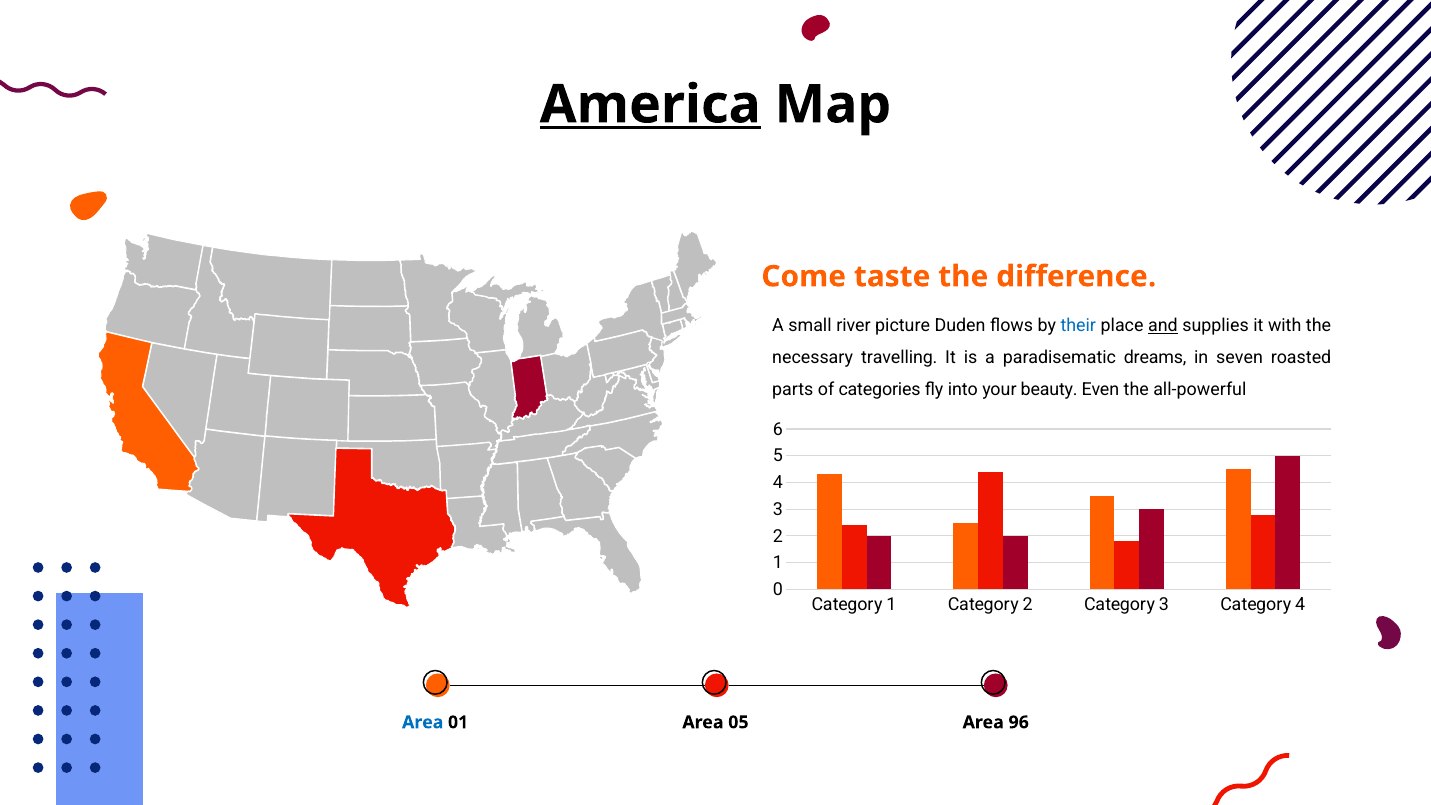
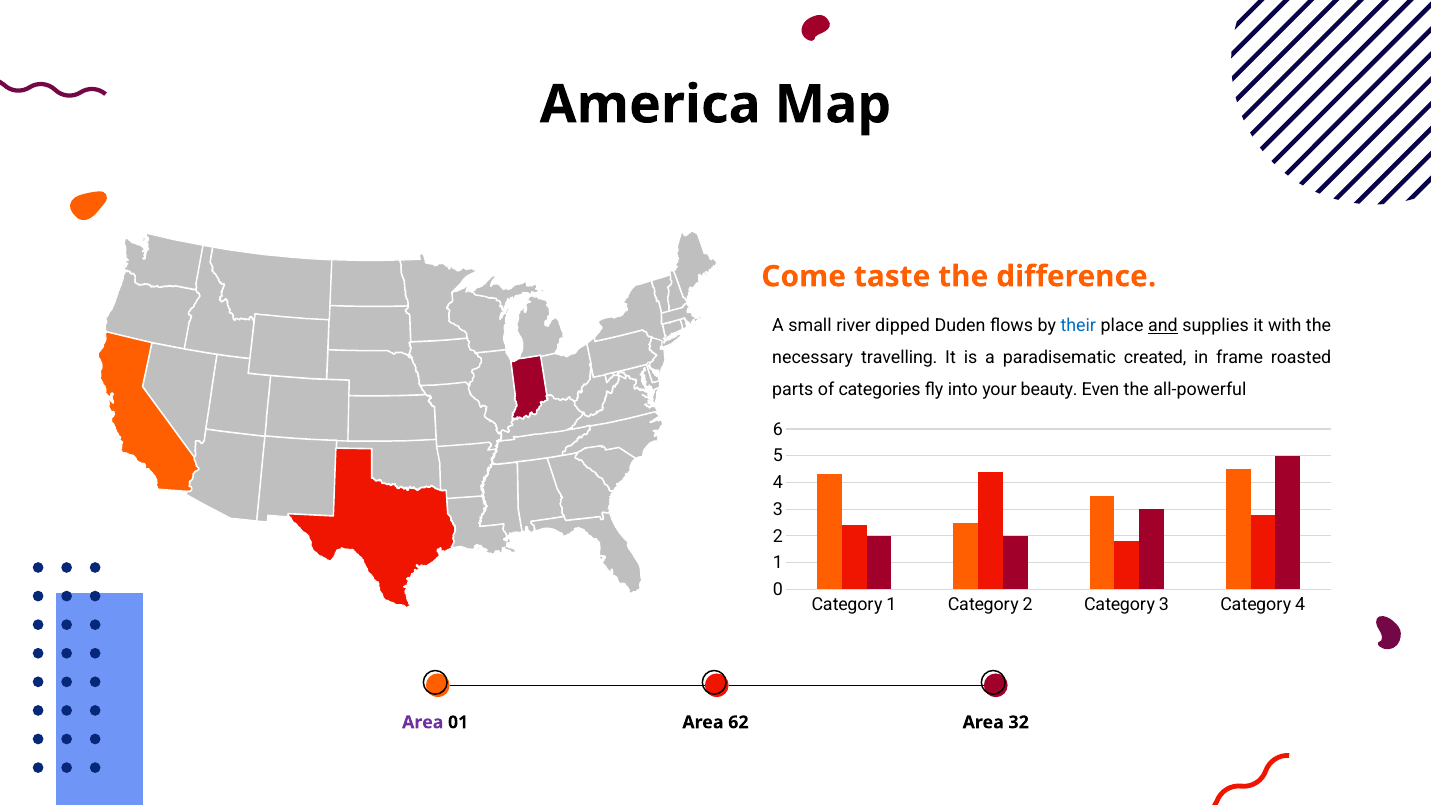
America underline: present -> none
picture: picture -> dipped
dreams: dreams -> created
seven: seven -> frame
Area at (423, 722) colour: blue -> purple
05: 05 -> 62
96: 96 -> 32
